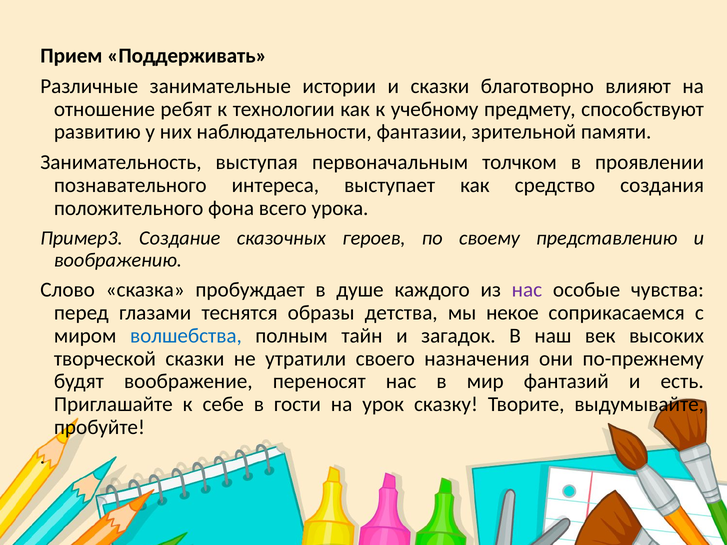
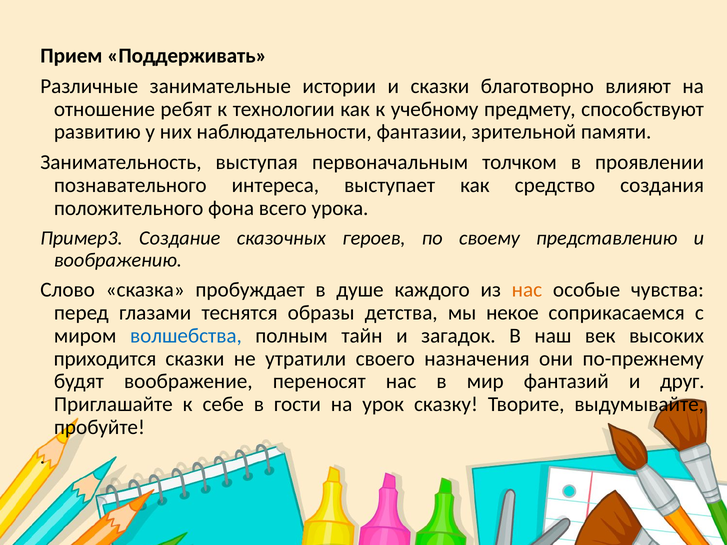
нас at (527, 290) colour: purple -> orange
творческой: творческой -> приходится
есть: есть -> друг
